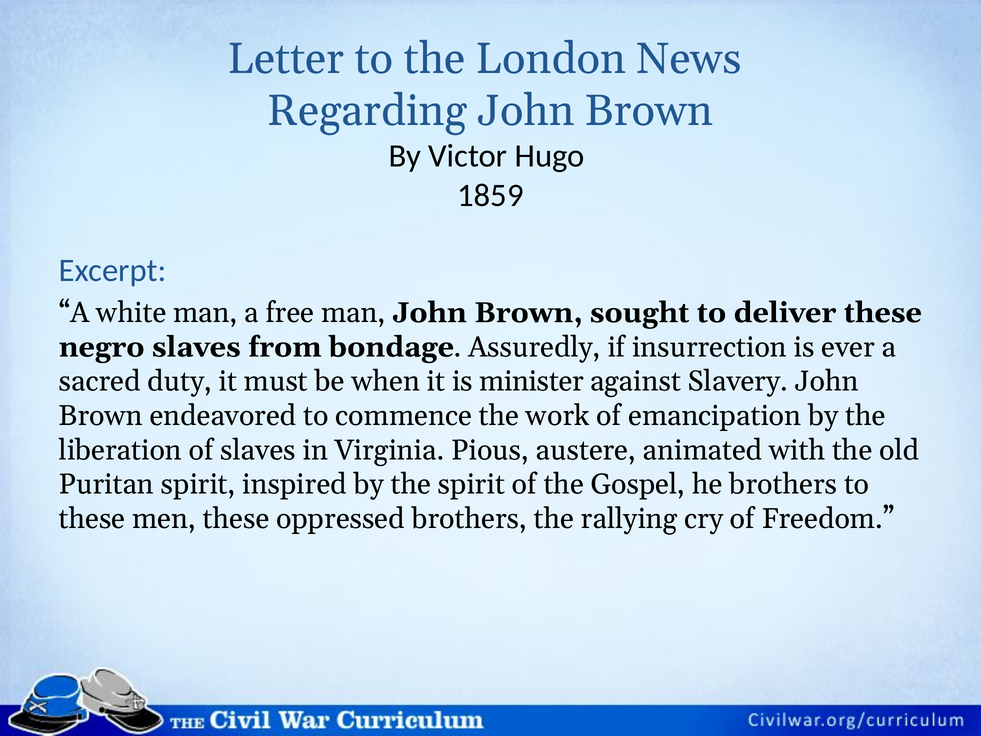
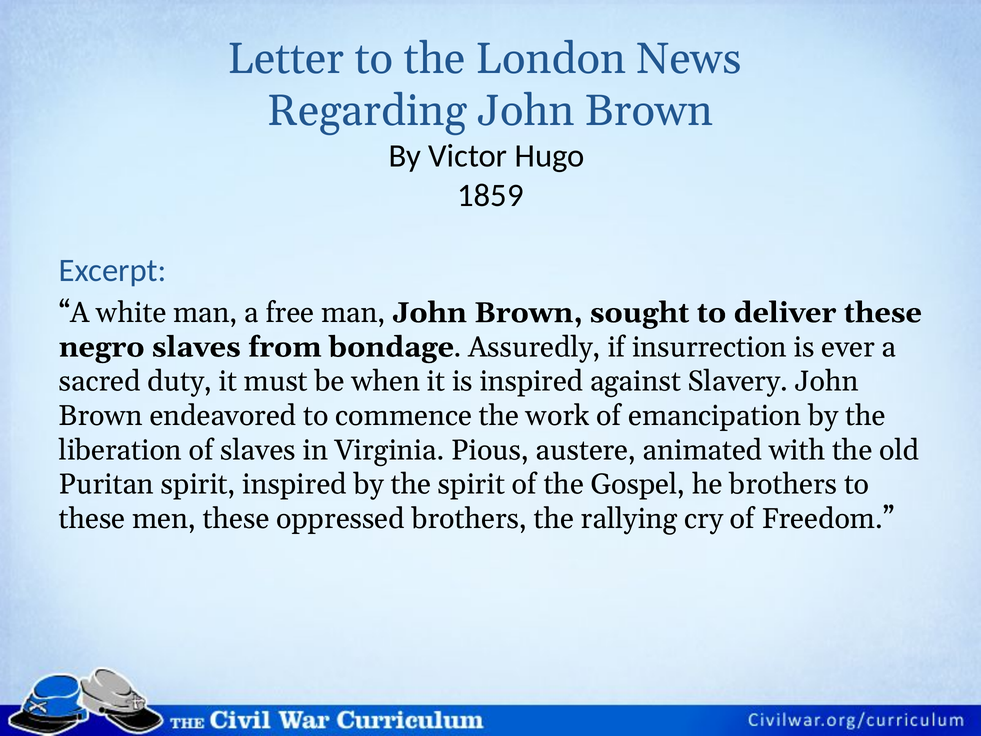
is minister: minister -> inspired
